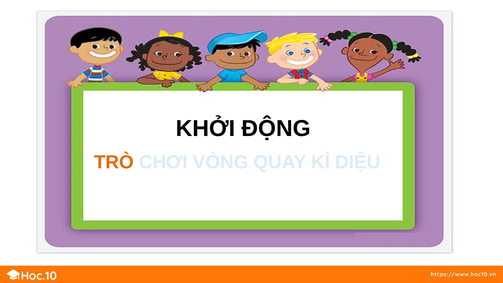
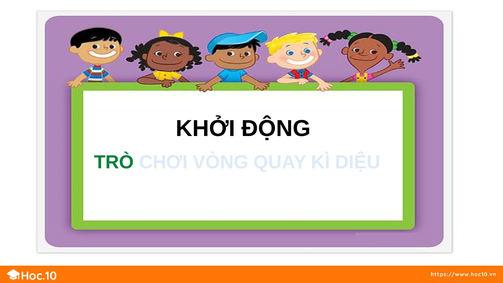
TRÒ colour: orange -> green
